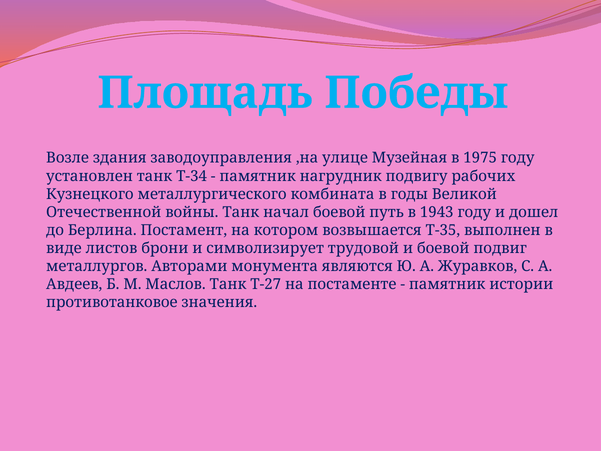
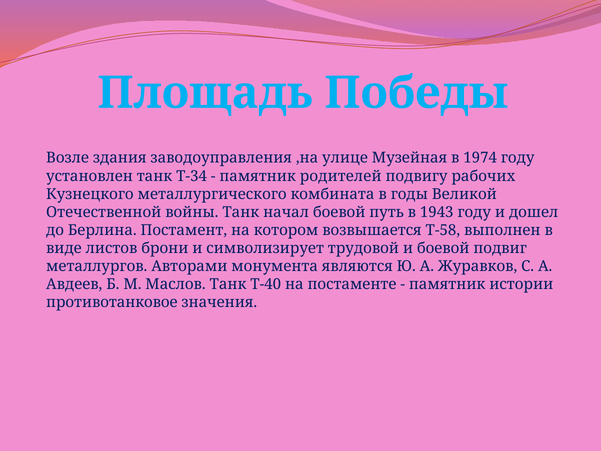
1975: 1975 -> 1974
нагрудник: нагрудник -> родителей
Т-35: Т-35 -> Т-58
Т-27: Т-27 -> Т-40
